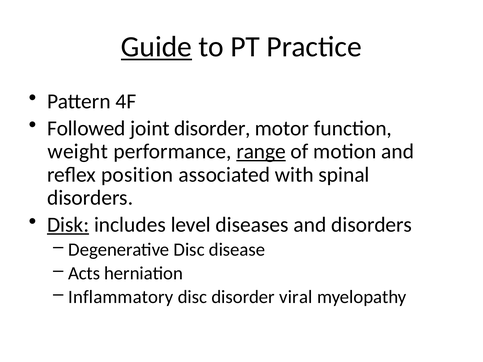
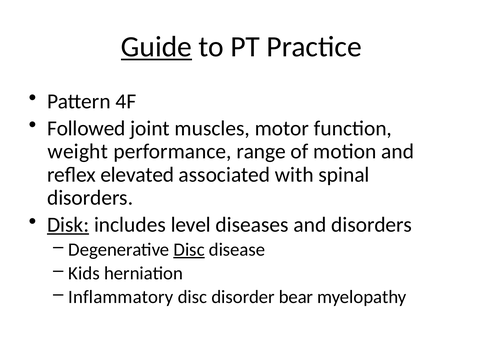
joint disorder: disorder -> muscles
range underline: present -> none
position: position -> elevated
Disc at (189, 250) underline: none -> present
Acts: Acts -> Kids
viral: viral -> bear
